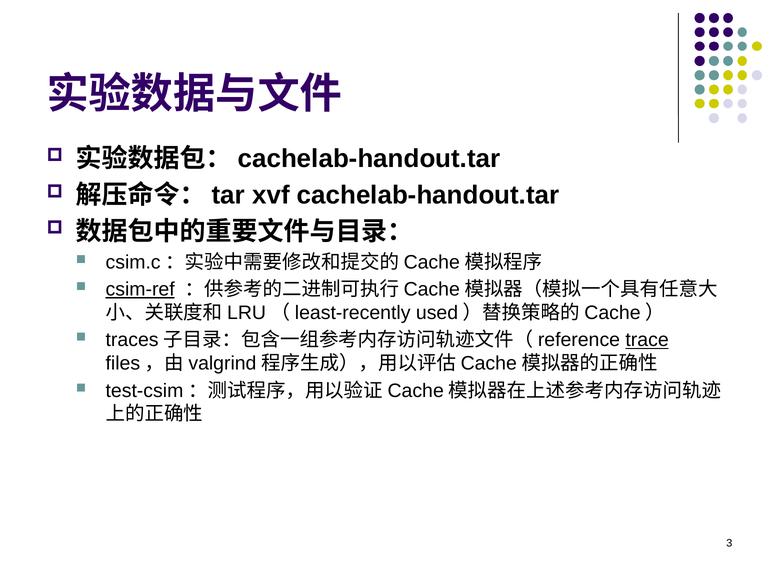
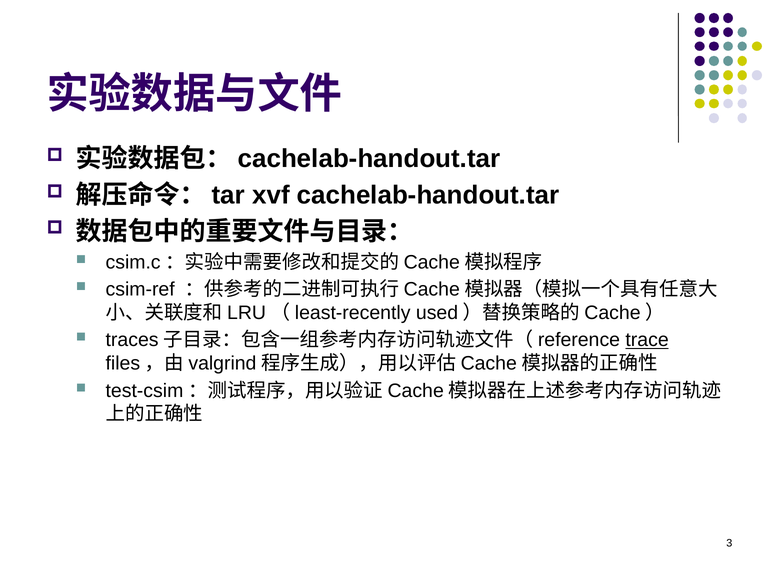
csim-ref underline: present -> none
